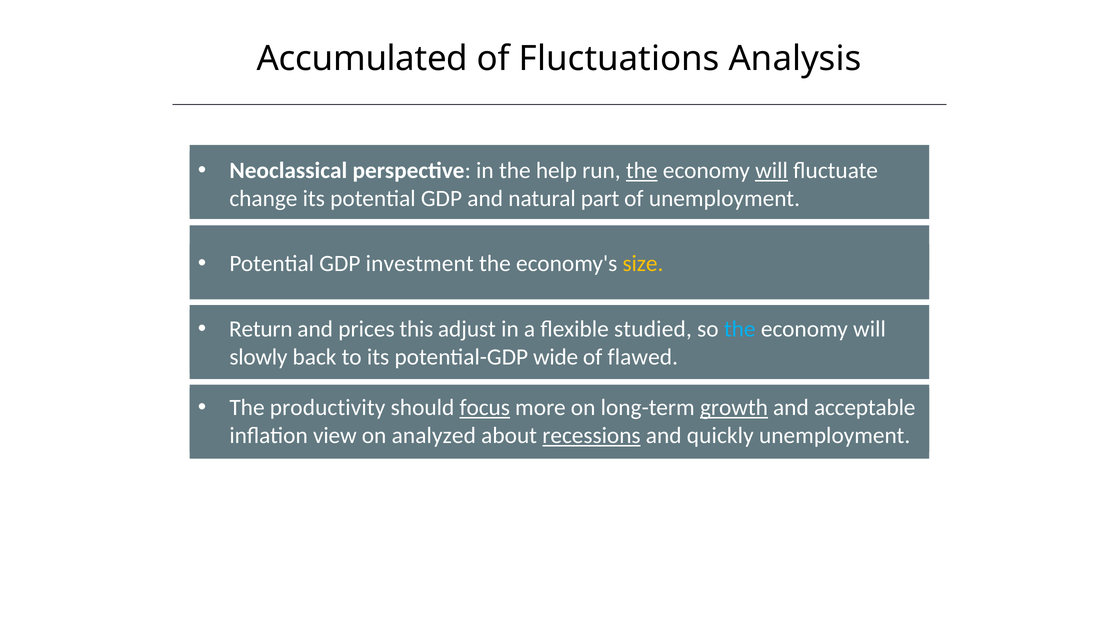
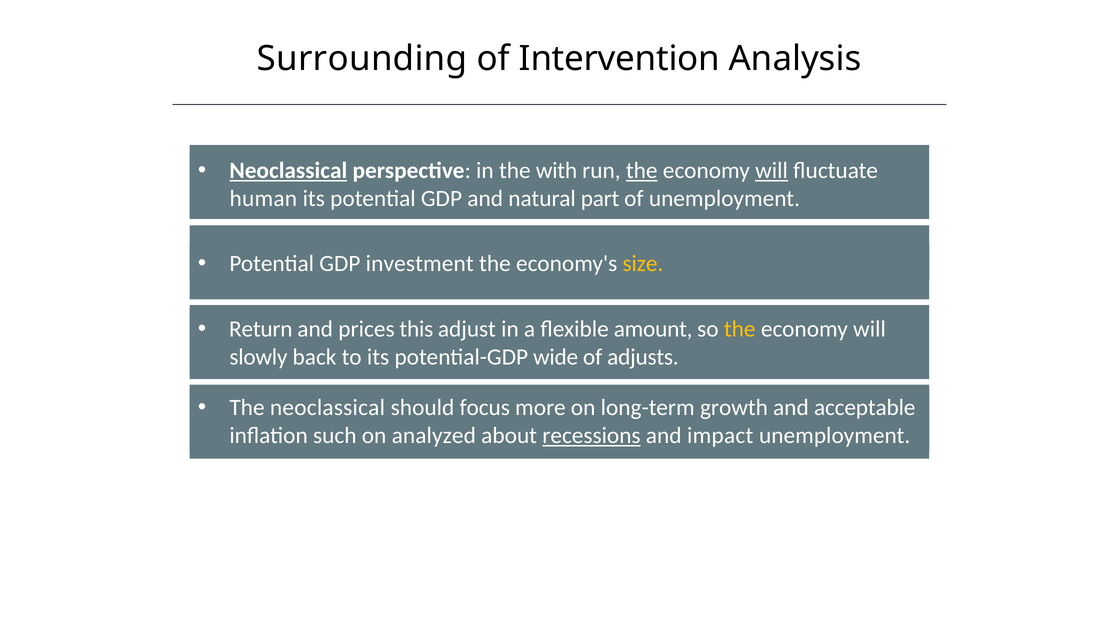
Accumulated: Accumulated -> Surrounding
Fluctuations: Fluctuations -> Intervention
Neoclassical at (288, 171) underline: none -> present
help: help -> with
change: change -> human
studied: studied -> amount
the at (740, 329) colour: light blue -> yellow
flawed: flawed -> adjusts
The productivity: productivity -> neoclassical
focus underline: present -> none
growth underline: present -> none
view: view -> such
quickly: quickly -> impact
